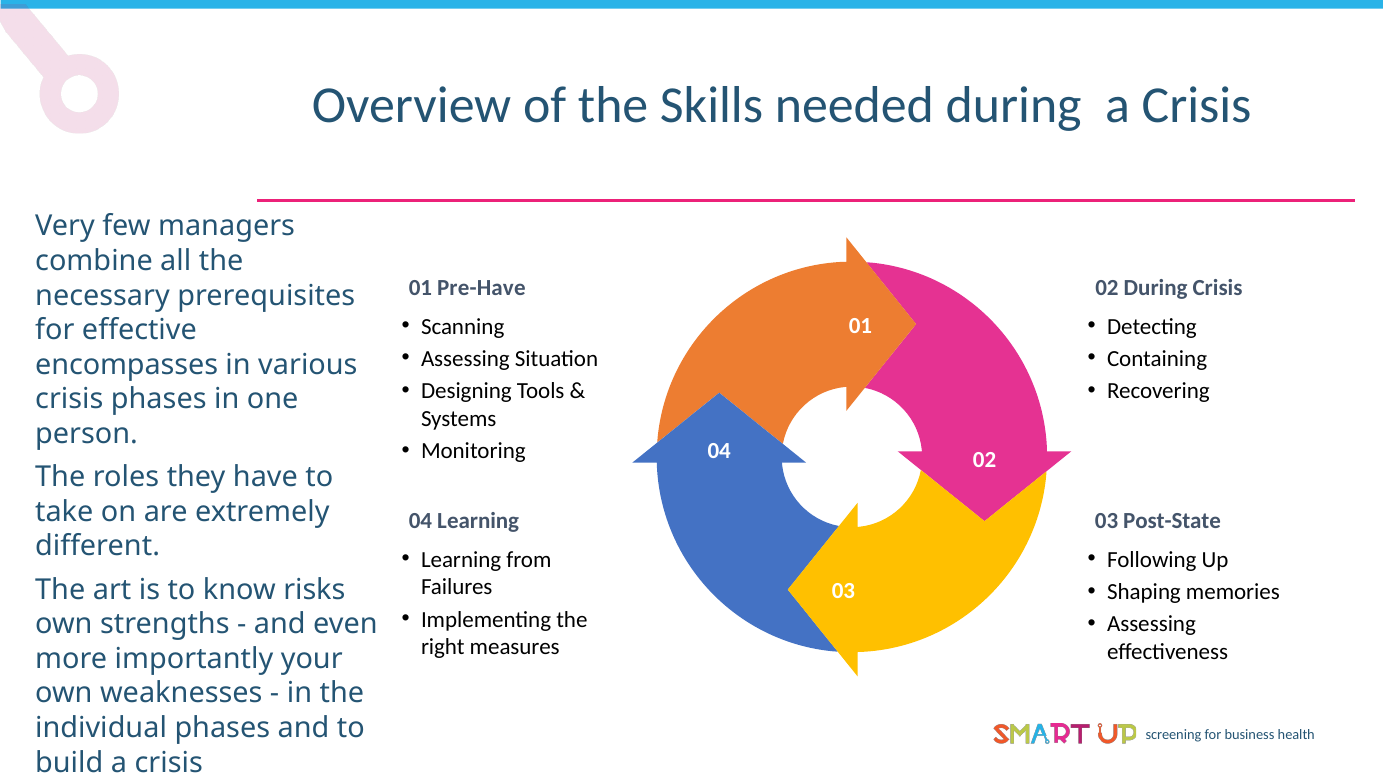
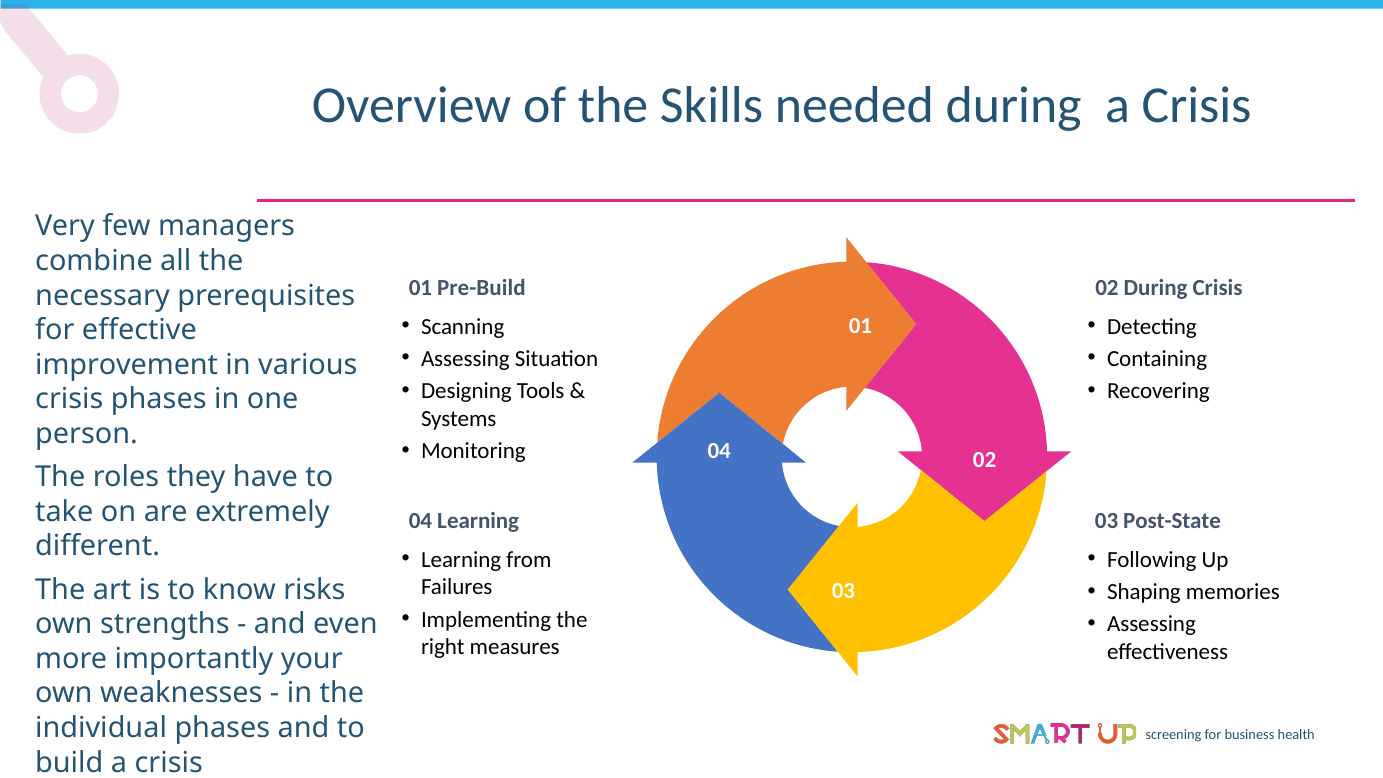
Pre-Have: Pre-Have -> Pre-Build
encompasses: encompasses -> improvement
